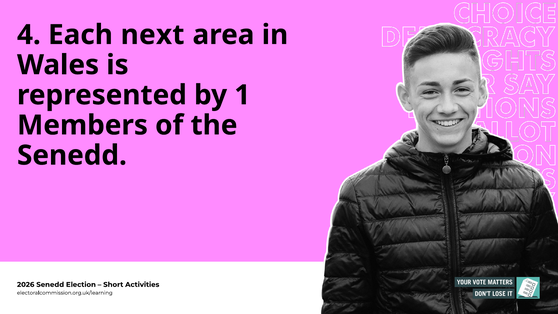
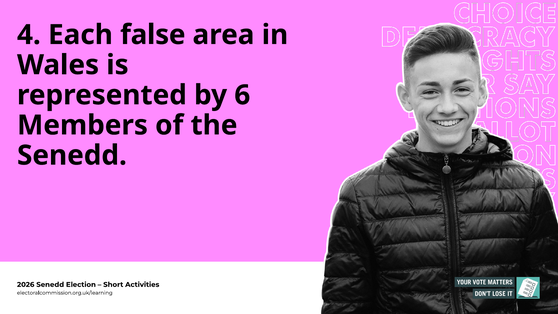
next: next -> false
1: 1 -> 6
